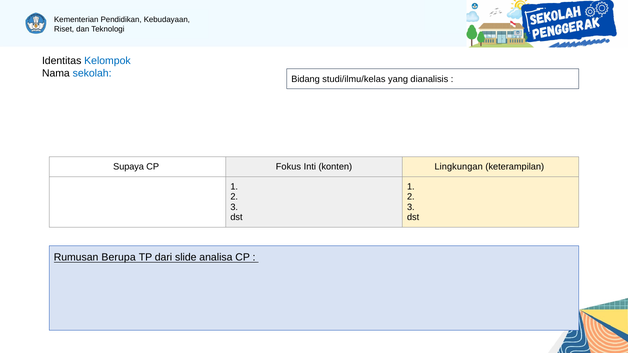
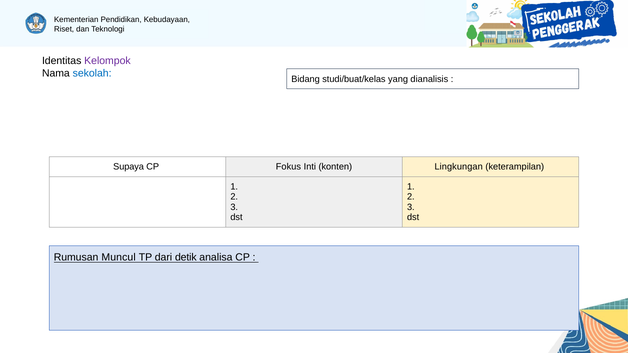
Kelompok colour: blue -> purple
studi/ilmu/kelas: studi/ilmu/kelas -> studi/buat/kelas
Berupa: Berupa -> Muncul
slide: slide -> detik
